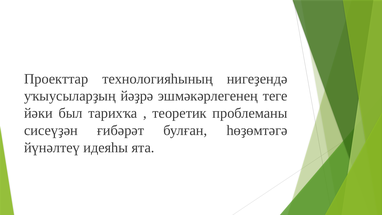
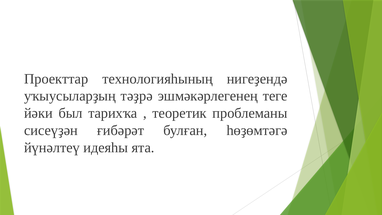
йәҙрә: йәҙрә -> тәҙрә
